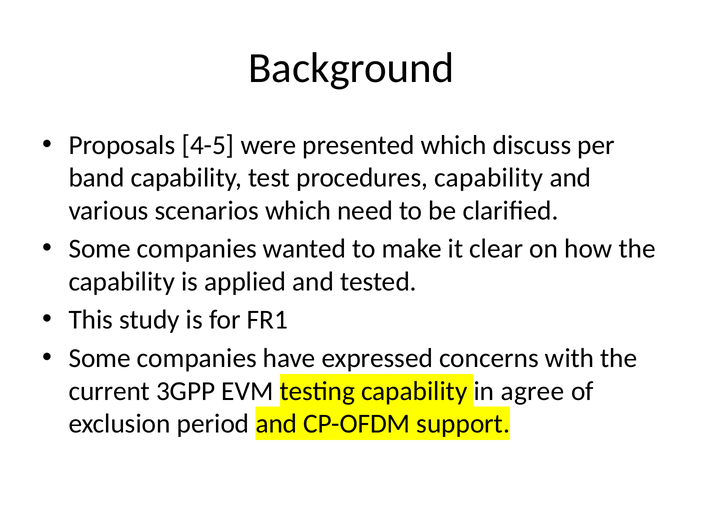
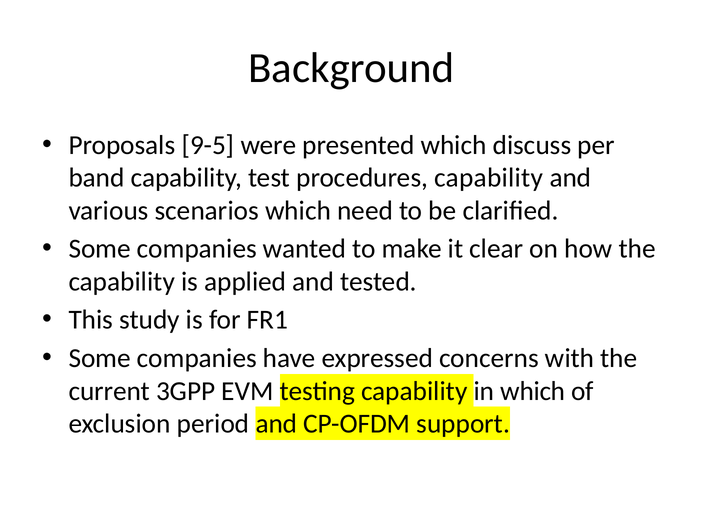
4-5: 4-5 -> 9-5
in agree: agree -> which
